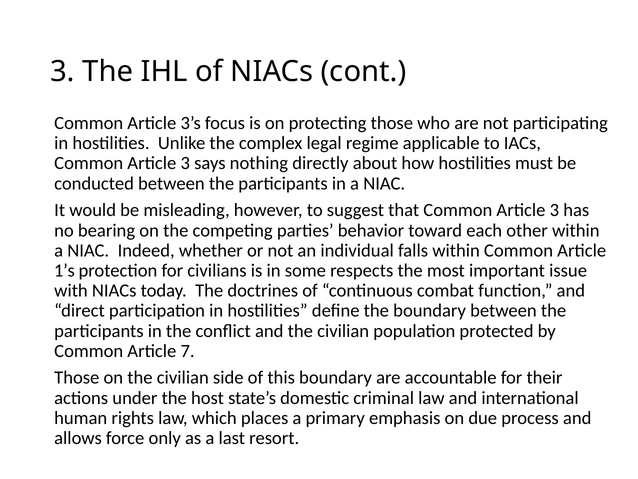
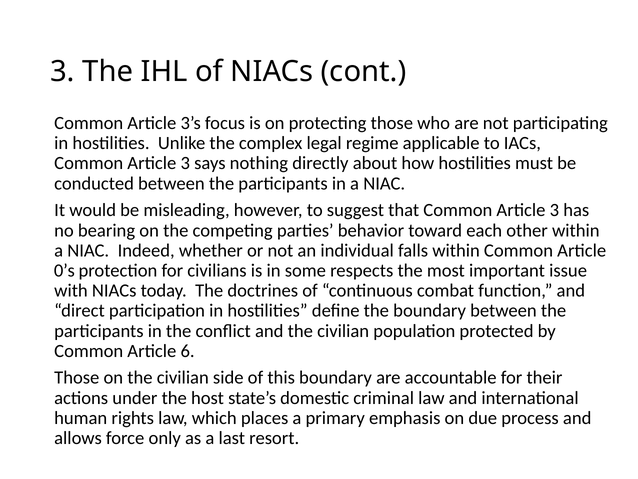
1’s: 1’s -> 0’s
7: 7 -> 6
